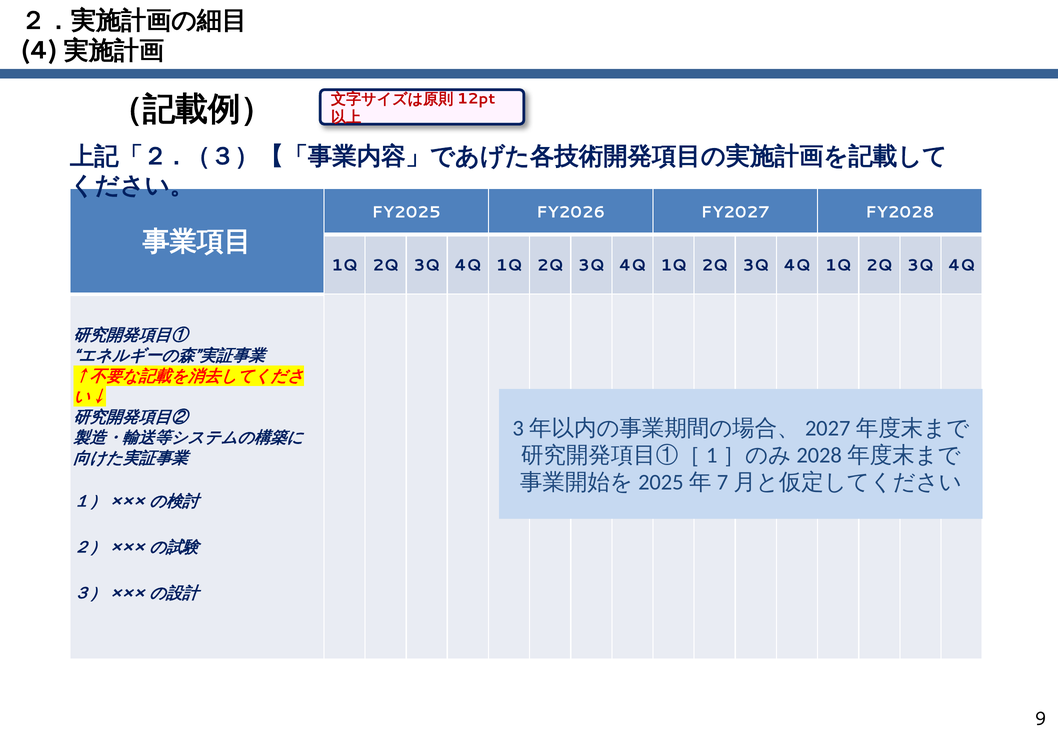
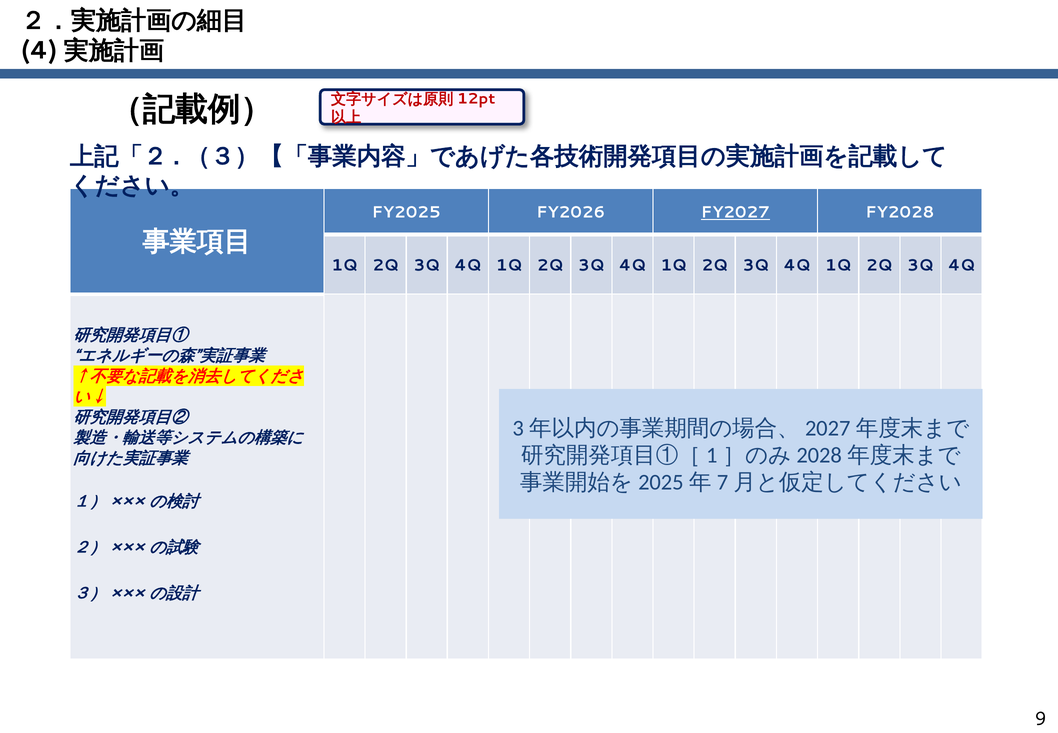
FY2027 underline: none -> present
